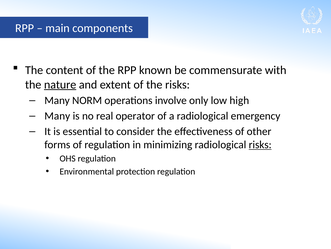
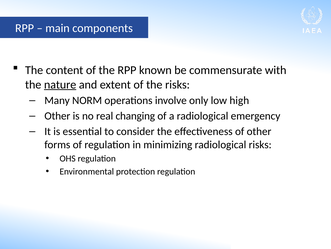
Many at (57, 116): Many -> Other
operator: operator -> changing
risks at (260, 144) underline: present -> none
